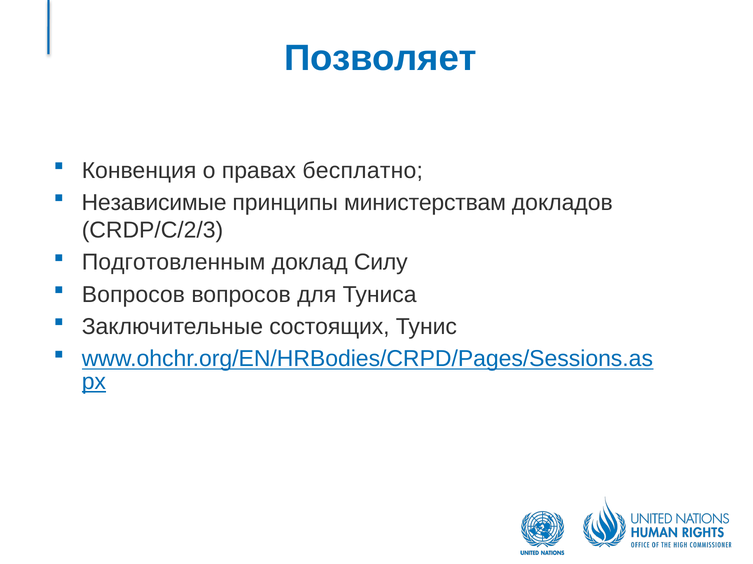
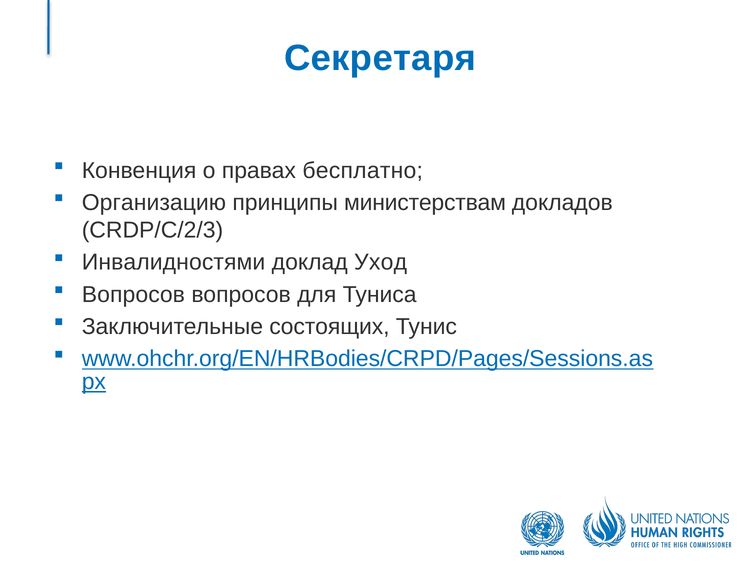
Позволяет: Позволяет -> Секретаря
Независимые: Независимые -> Организацию
Подготовленным: Подготовленным -> Инвалидностями
Силу: Силу -> Уход
